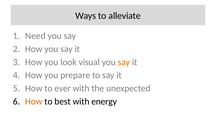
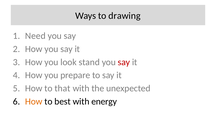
alleviate: alleviate -> drawing
visual: visual -> stand
say at (124, 62) colour: orange -> red
ever: ever -> that
